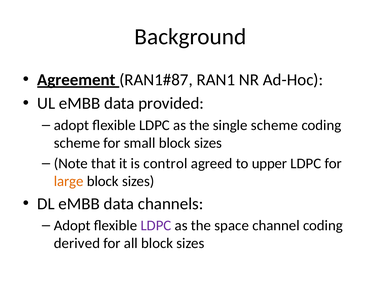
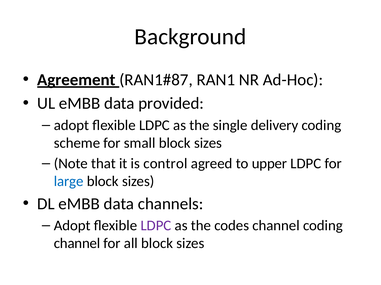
single scheme: scheme -> delivery
large colour: orange -> blue
space: space -> codes
derived at (77, 244): derived -> channel
